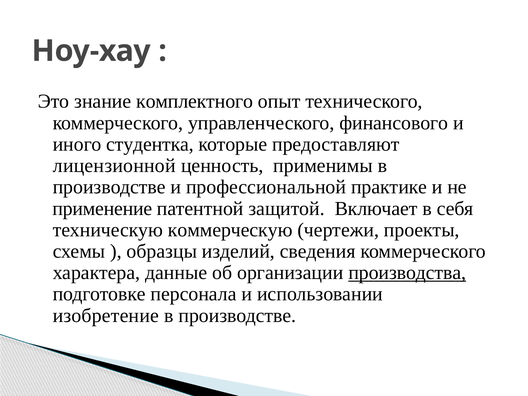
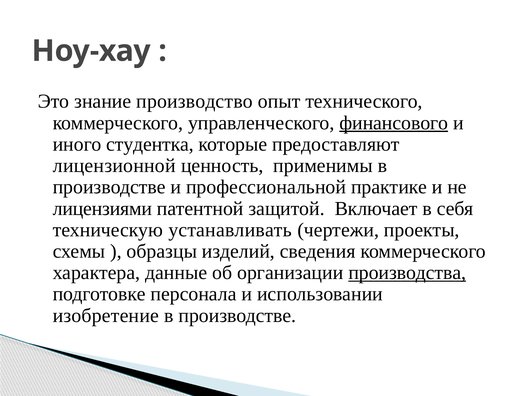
комплектного: комплектного -> производство
финансового underline: none -> present
применение: применение -> лицензиями
коммерческую: коммерческую -> устанавливать
